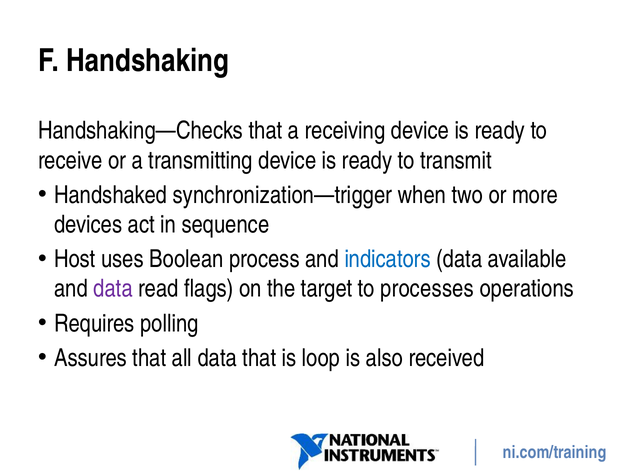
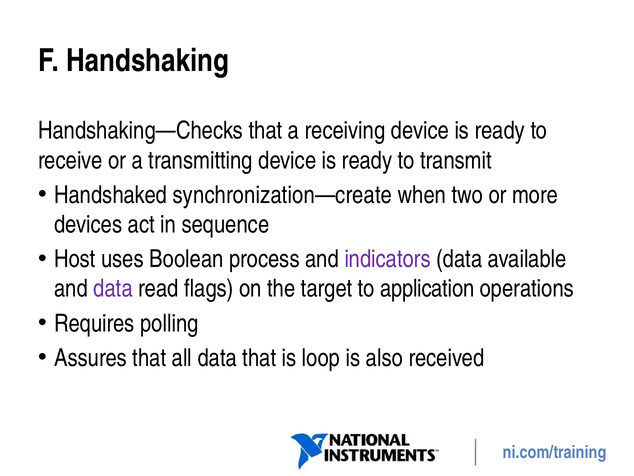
synchronization—trigger: synchronization—trigger -> synchronization—create
indicators colour: blue -> purple
processes: processes -> application
